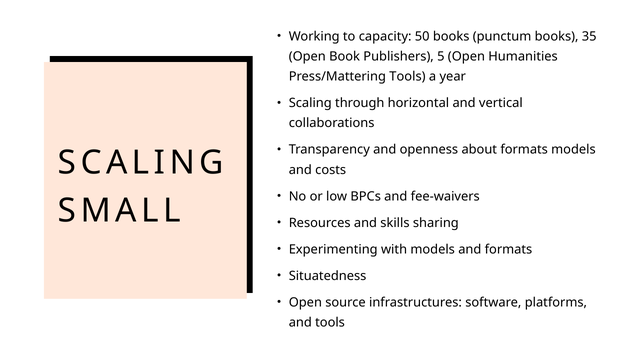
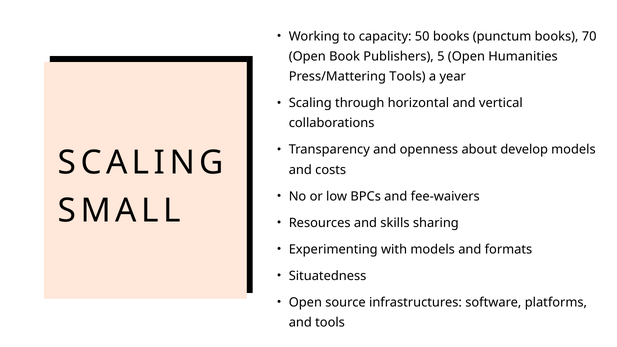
35: 35 -> 70
about formats: formats -> develop
